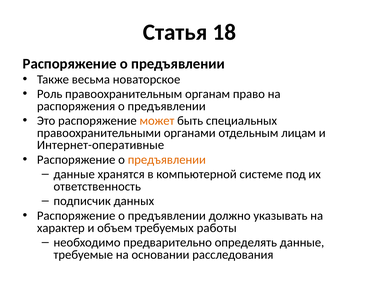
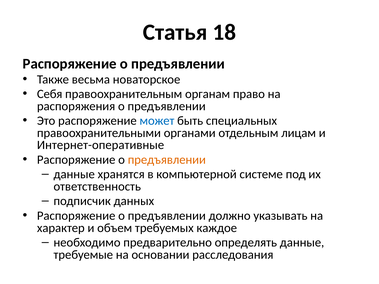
Роль: Роль -> Себя
может colour: orange -> blue
работы: работы -> каждое
